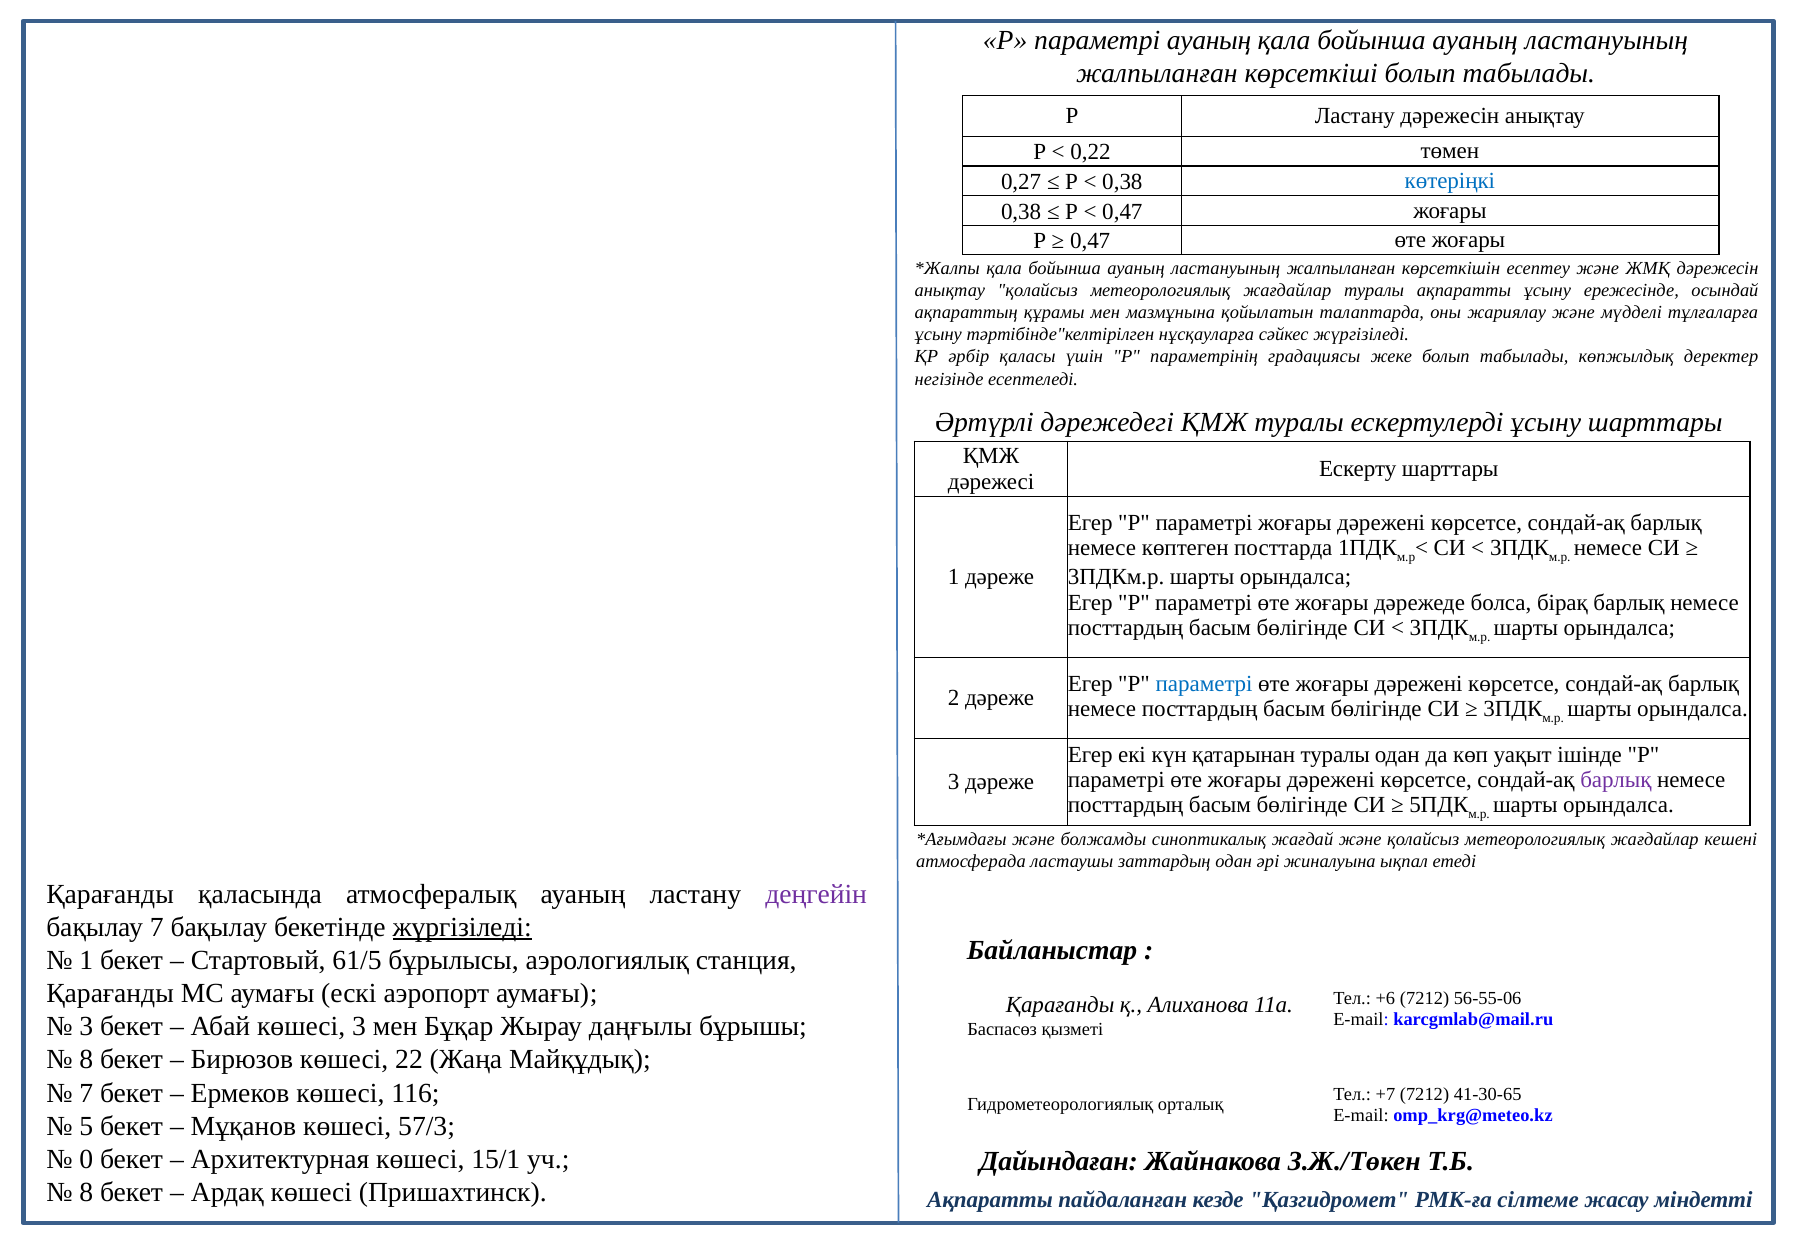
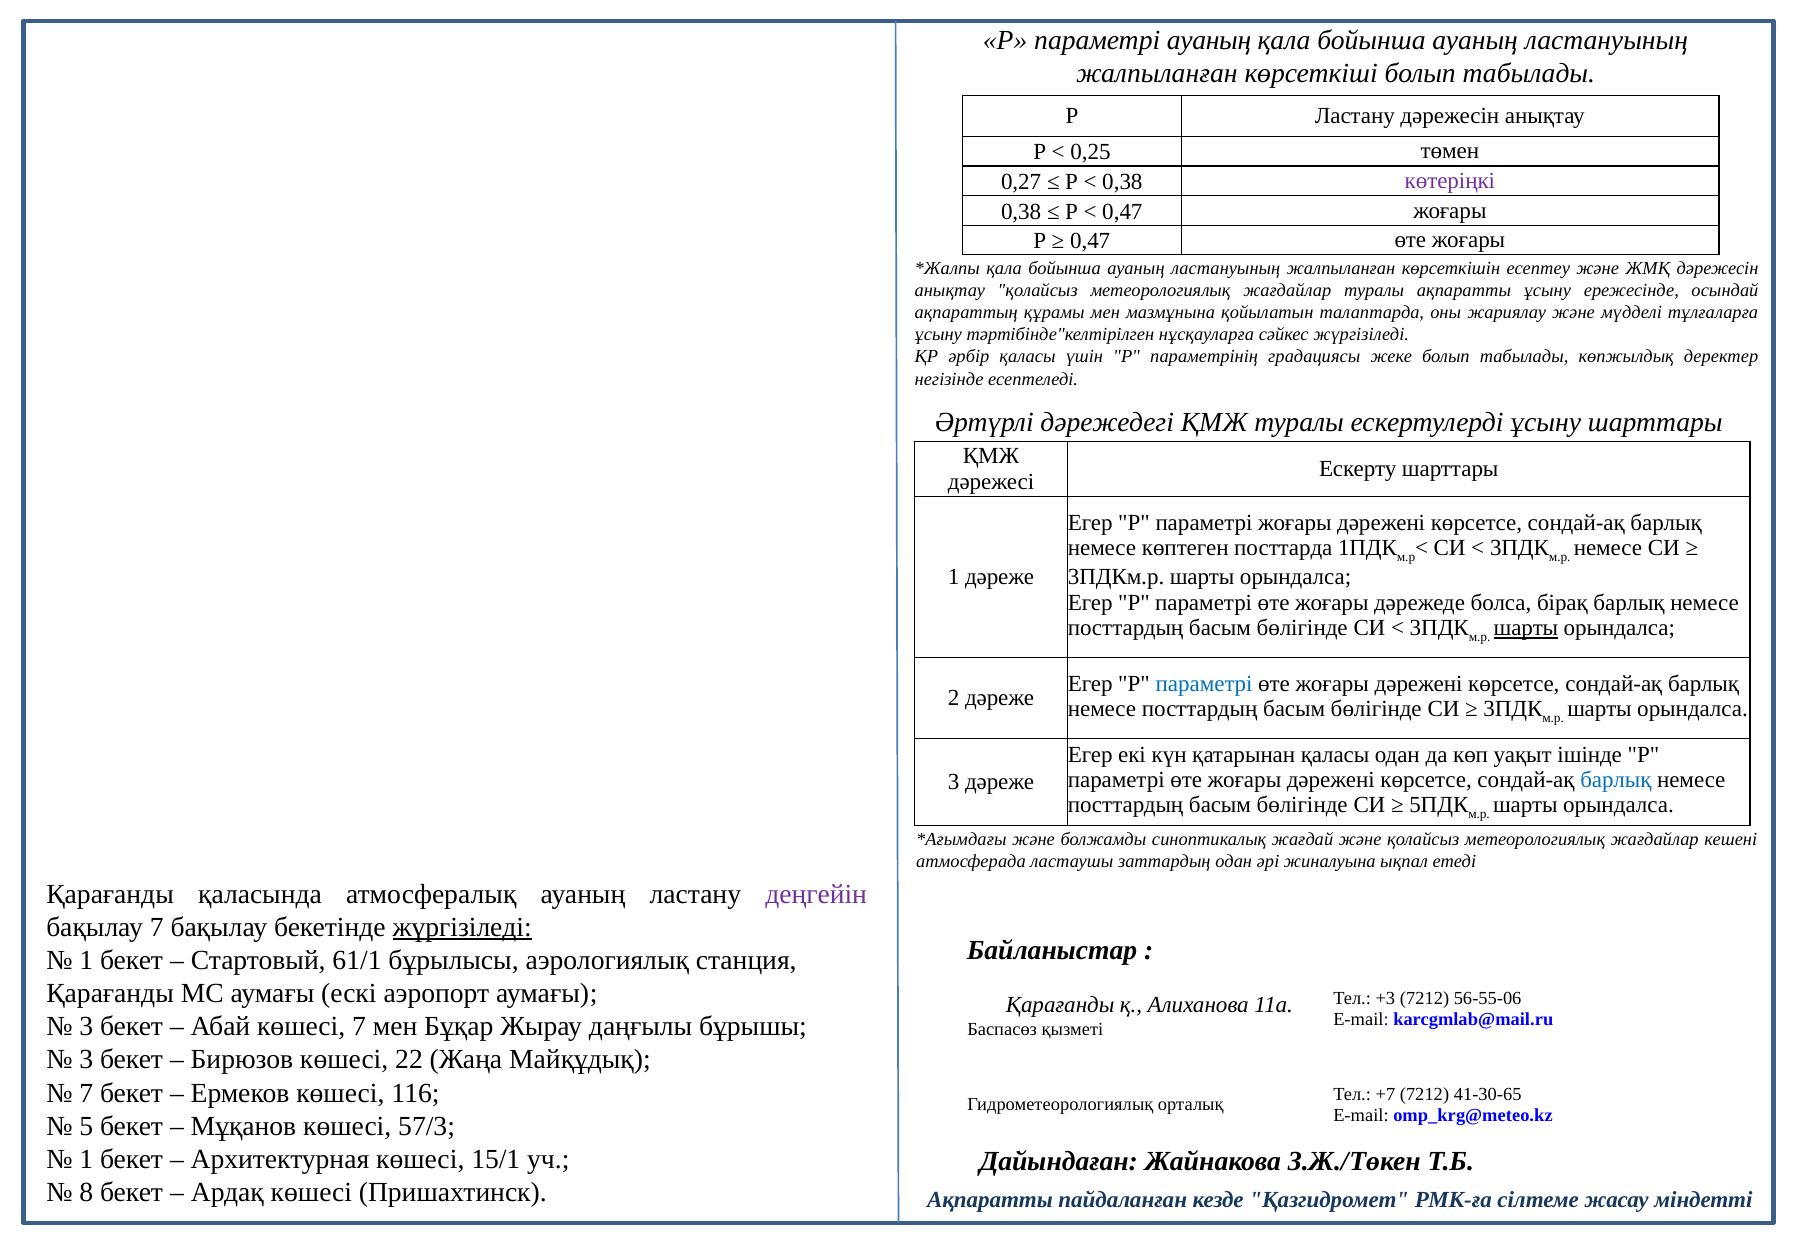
0,22: 0,22 -> 0,25
көтеріңкі colour: blue -> purple
шарты at (1526, 628) underline: none -> present
қатарынан туралы: туралы -> қаласы
барлық at (1616, 780) colour: purple -> blue
61/5: 61/5 -> 61/1
+6: +6 -> +3
көшесі 3: 3 -> 7
8 at (86, 1060): 8 -> 3
0 at (86, 1159): 0 -> 1
